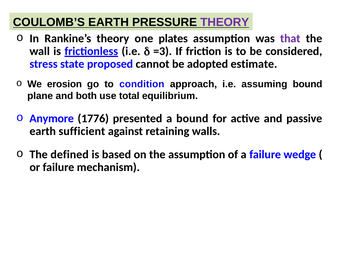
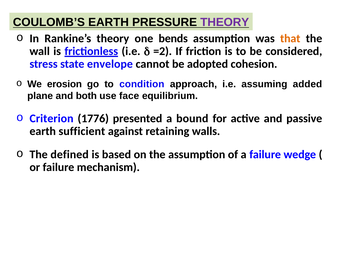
plates: plates -> bends
that colour: purple -> orange
=3: =3 -> =2
proposed: proposed -> envelope
estimate: estimate -> cohesion
assuming bound: bound -> added
total: total -> face
Anymore: Anymore -> Criterion
